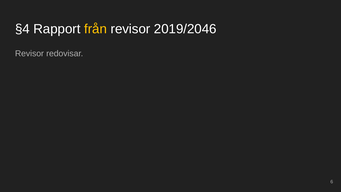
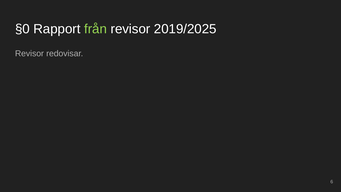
§4: §4 -> §0
från colour: yellow -> light green
2019/2046: 2019/2046 -> 2019/2025
